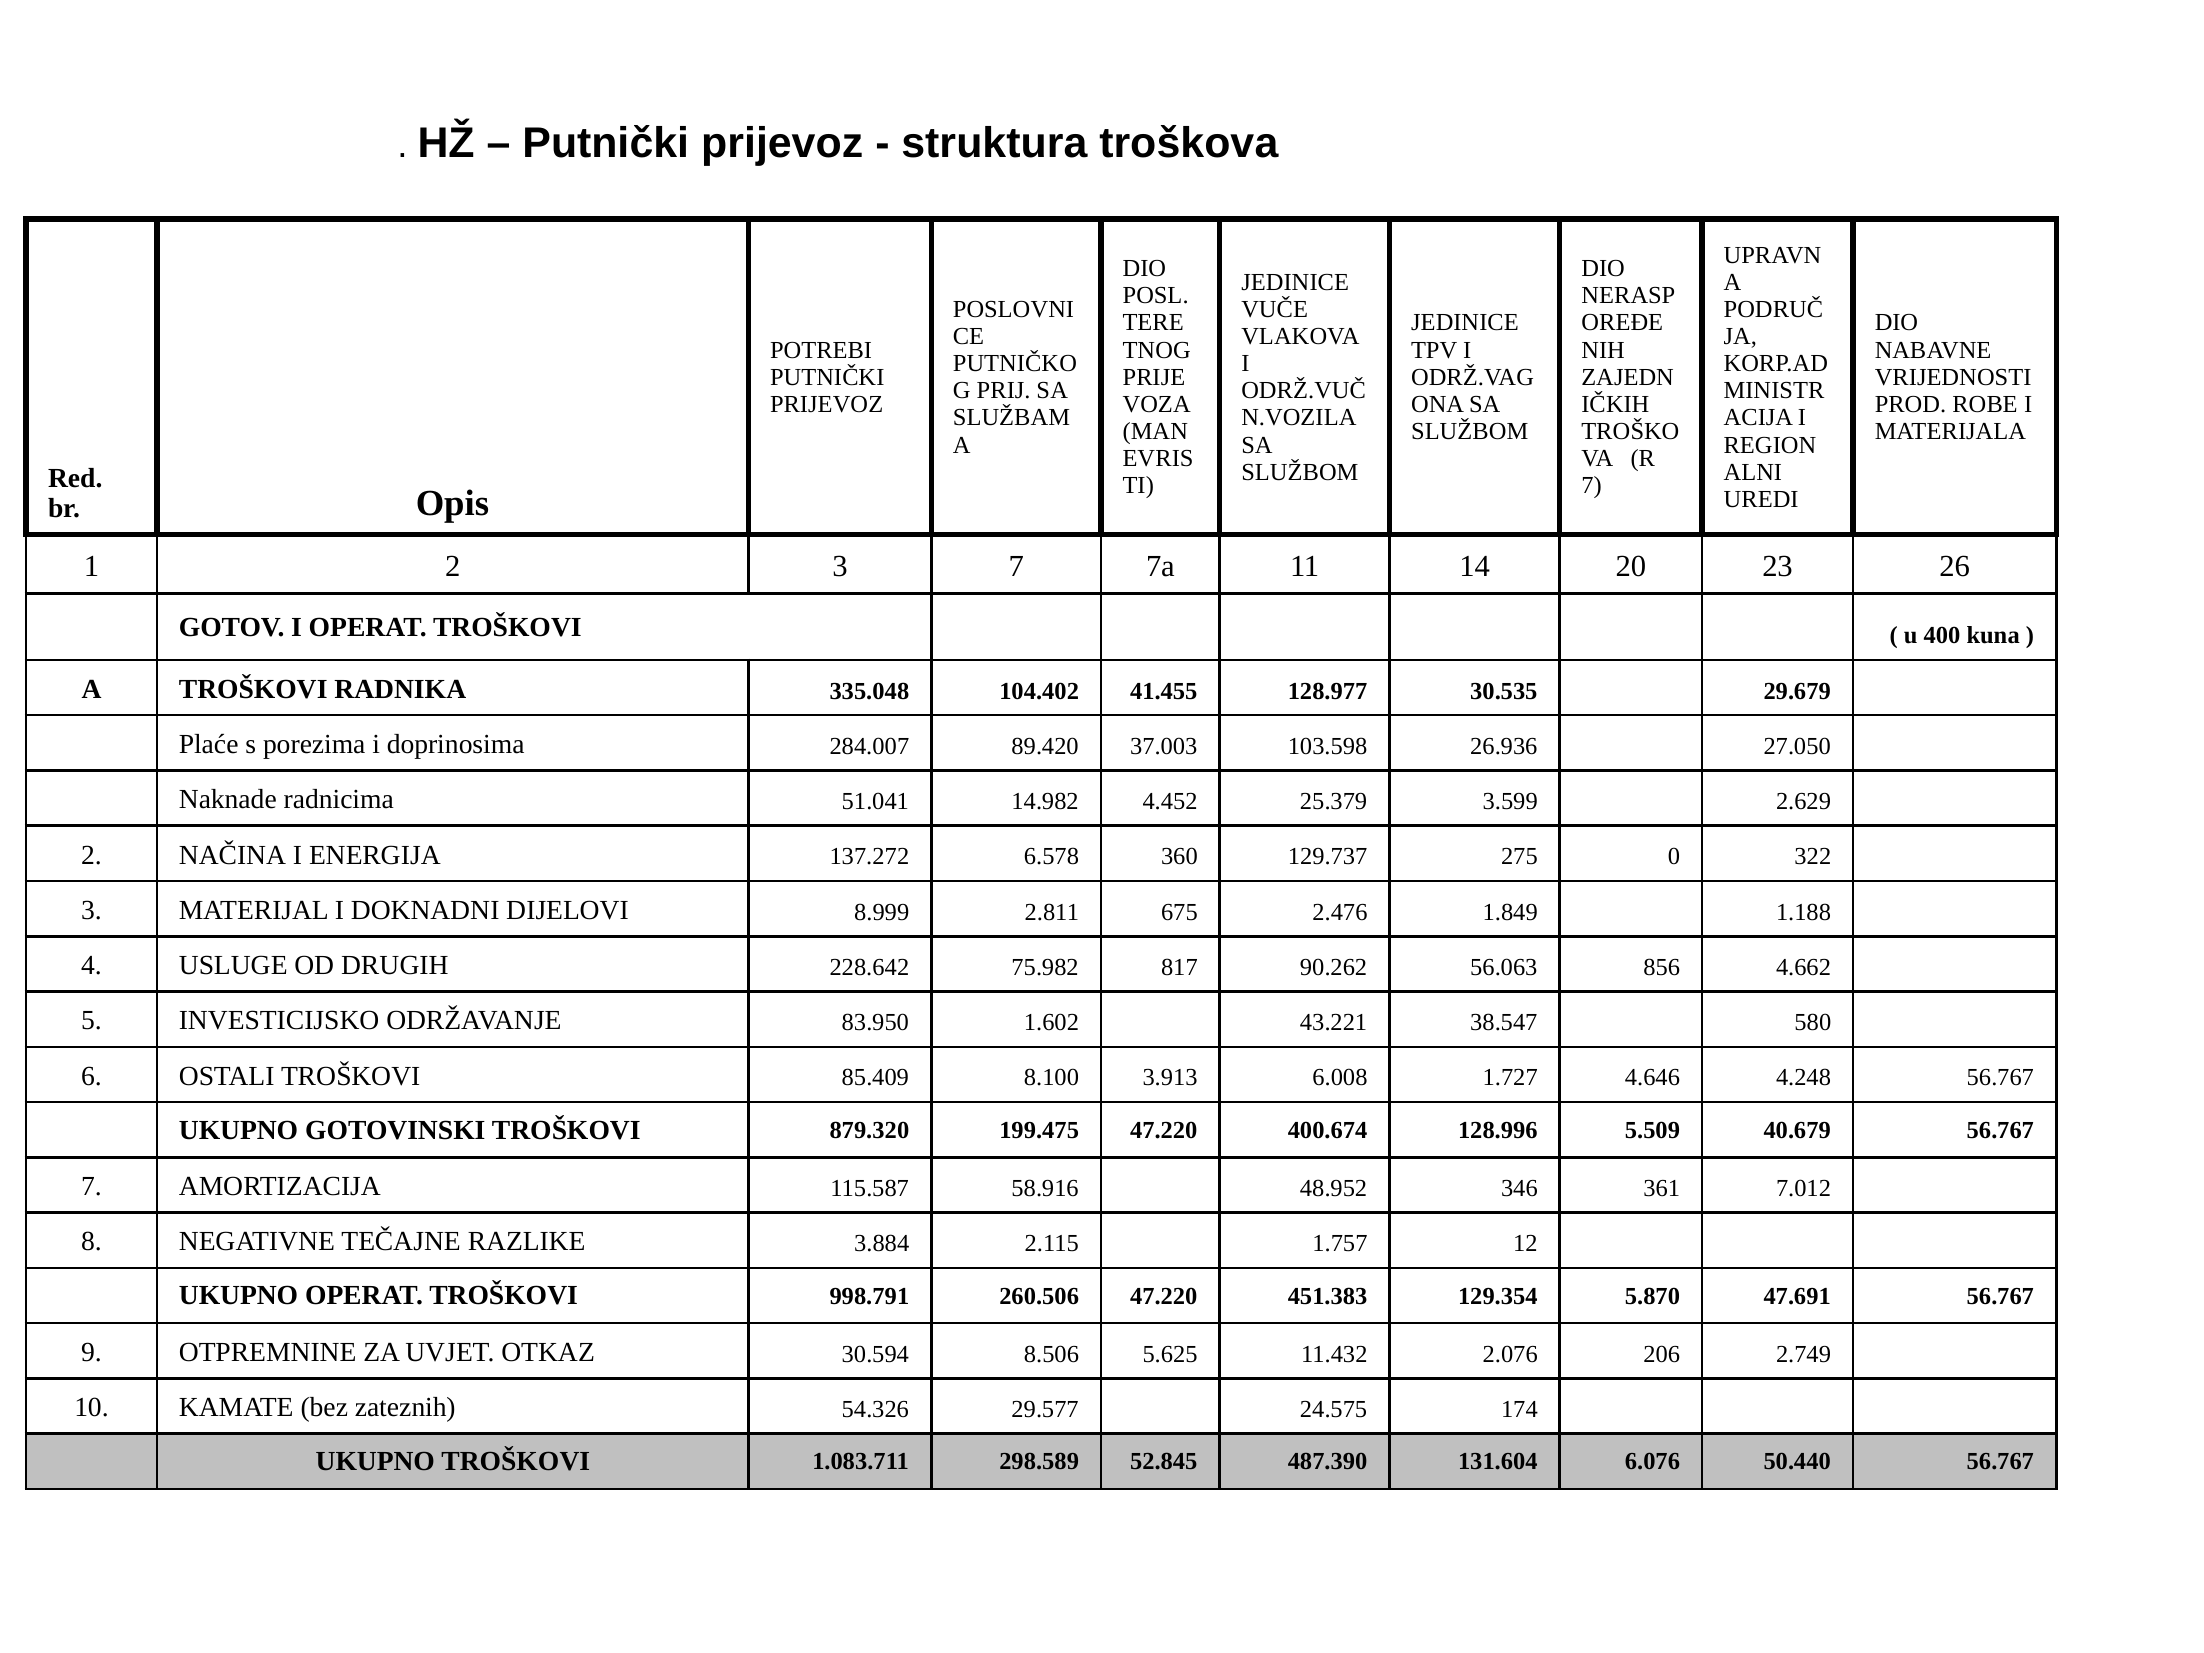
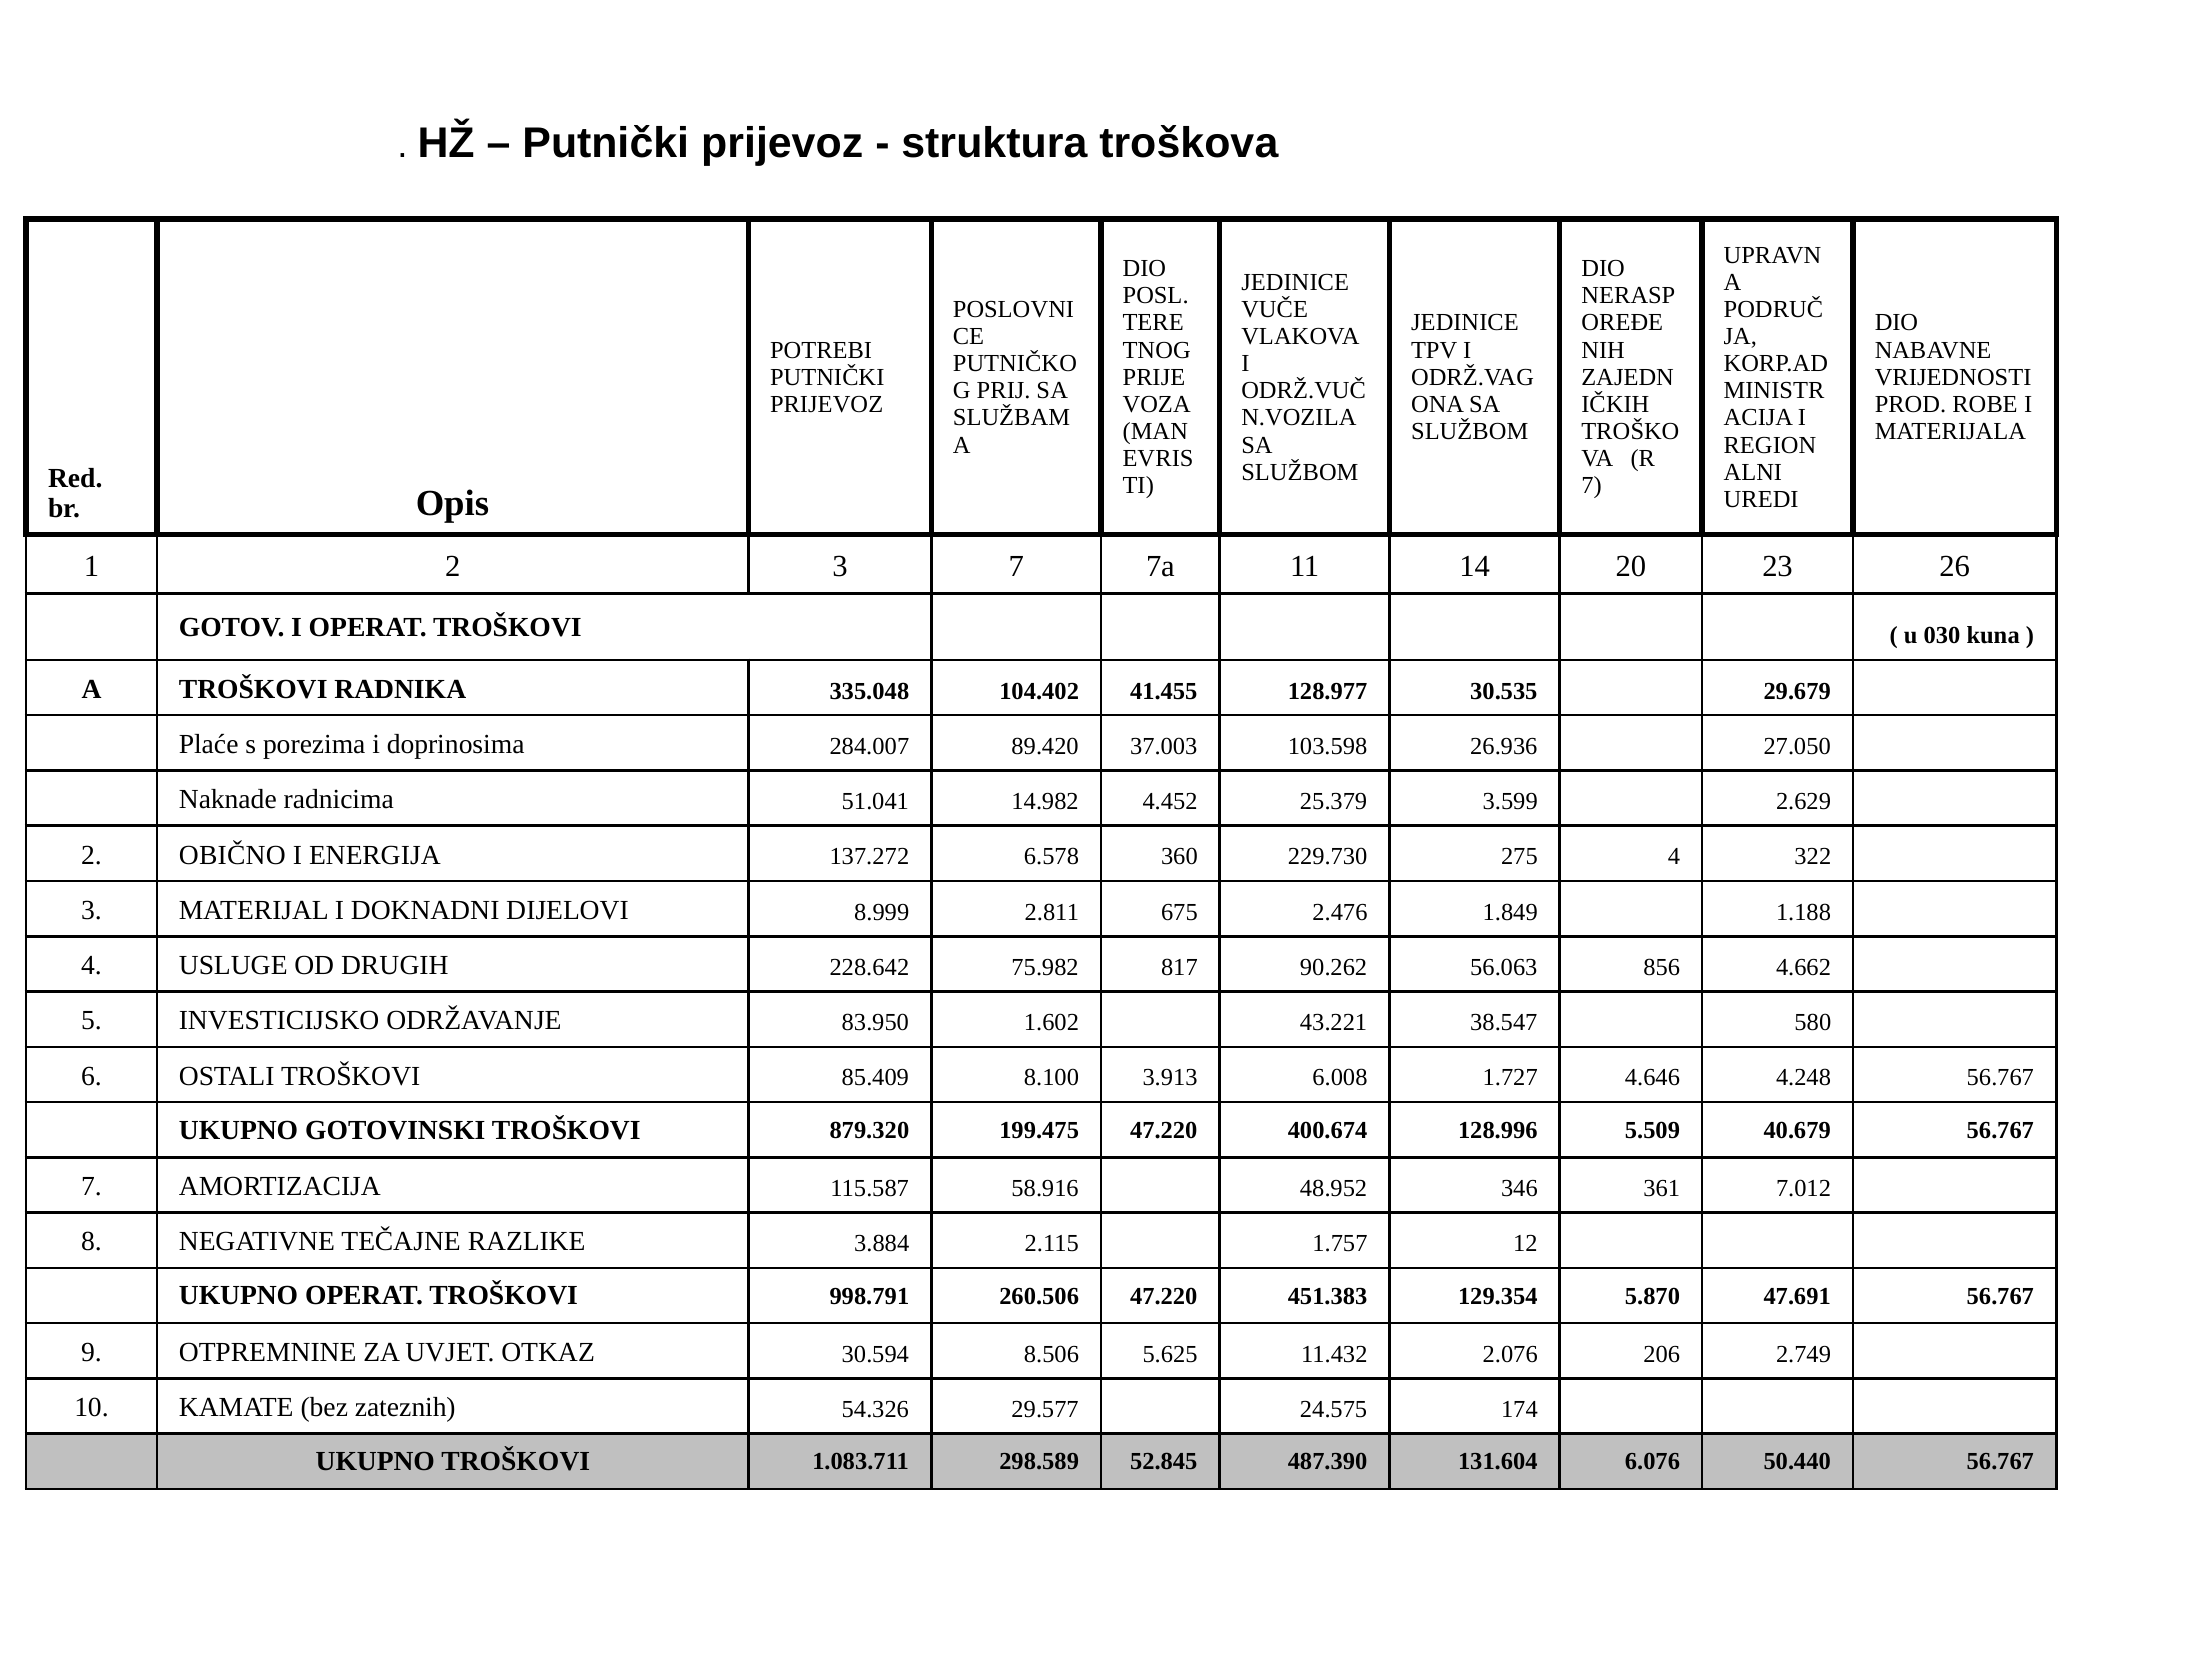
400: 400 -> 030
NAČINA: NAČINA -> OBIČNO
129.737: 129.737 -> 229.730
275 0: 0 -> 4
